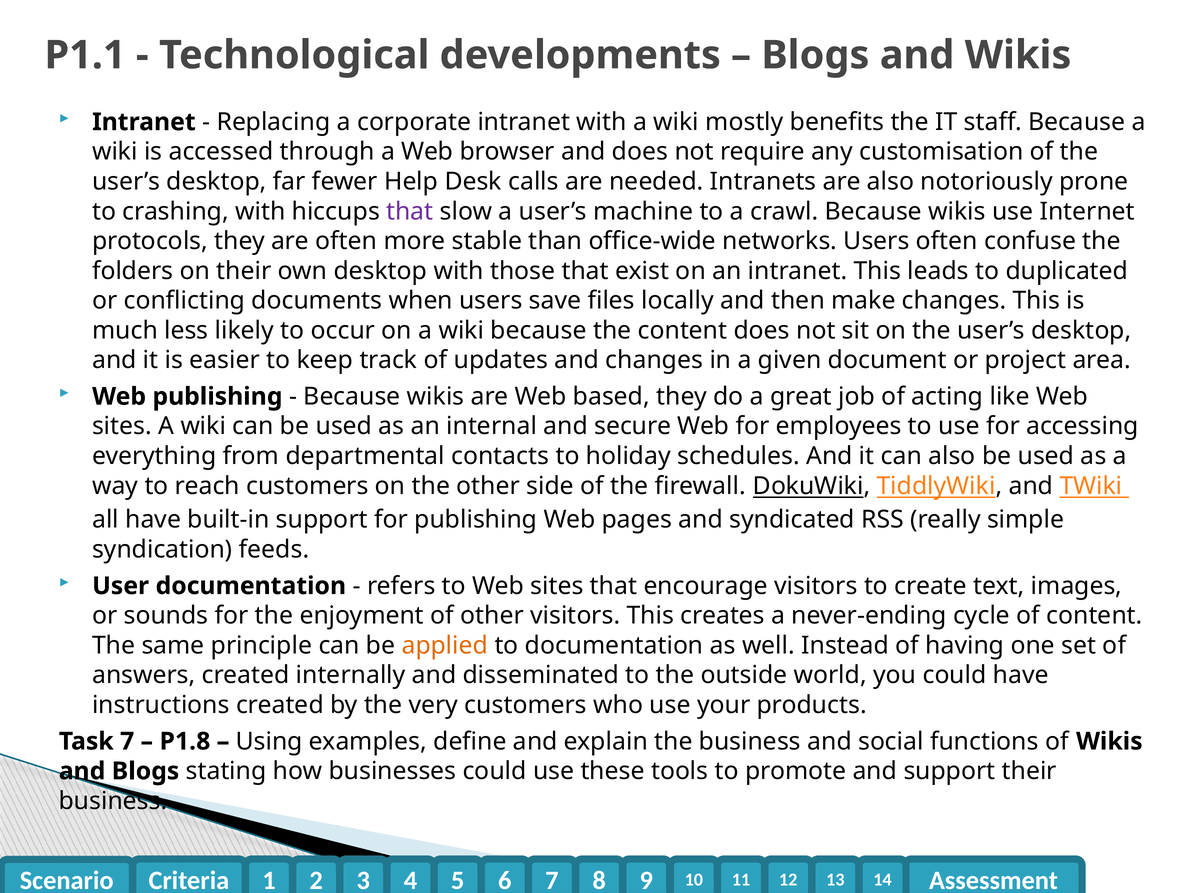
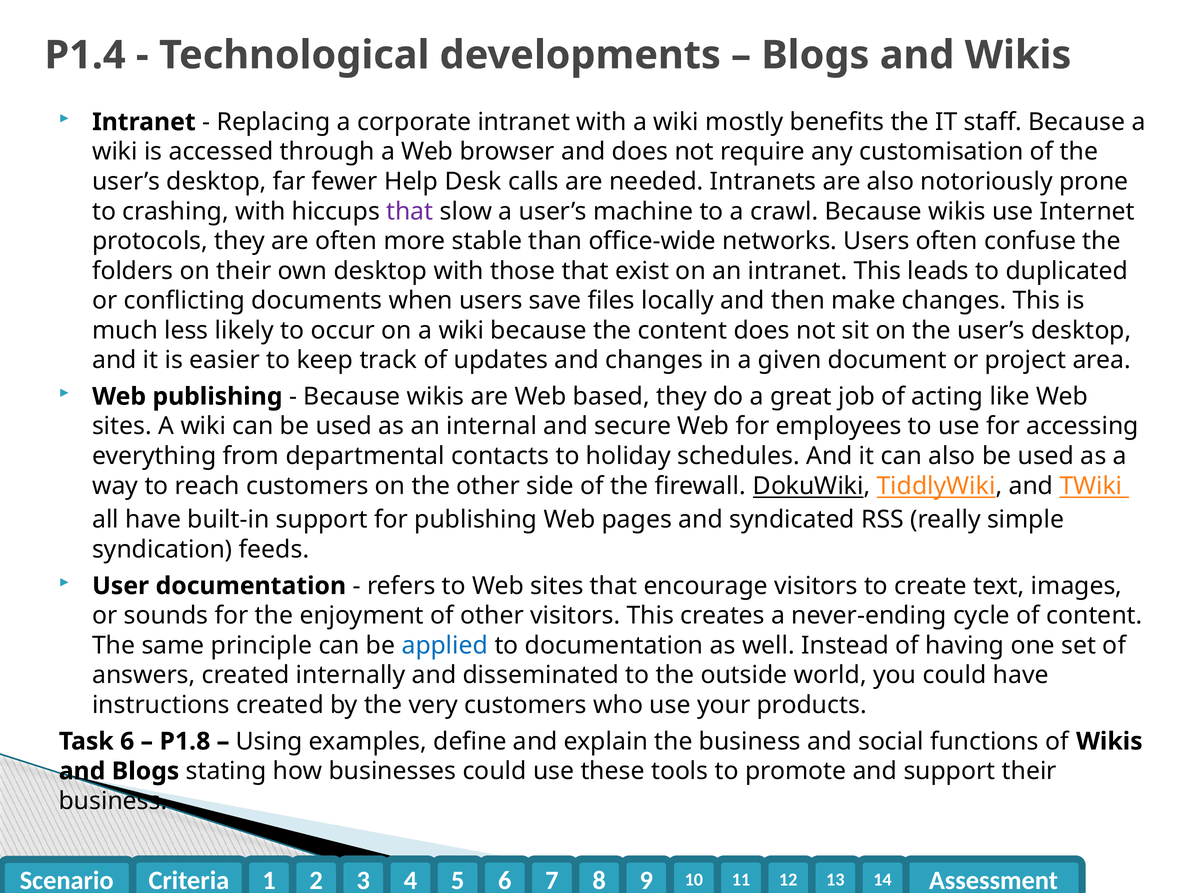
P1.1: P1.1 -> P1.4
applied colour: orange -> blue
Task 7: 7 -> 6
